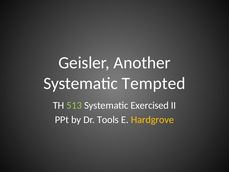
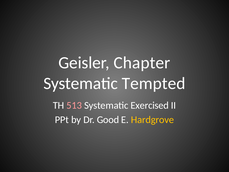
Another: Another -> Chapter
513 colour: light green -> pink
Tools: Tools -> Good
